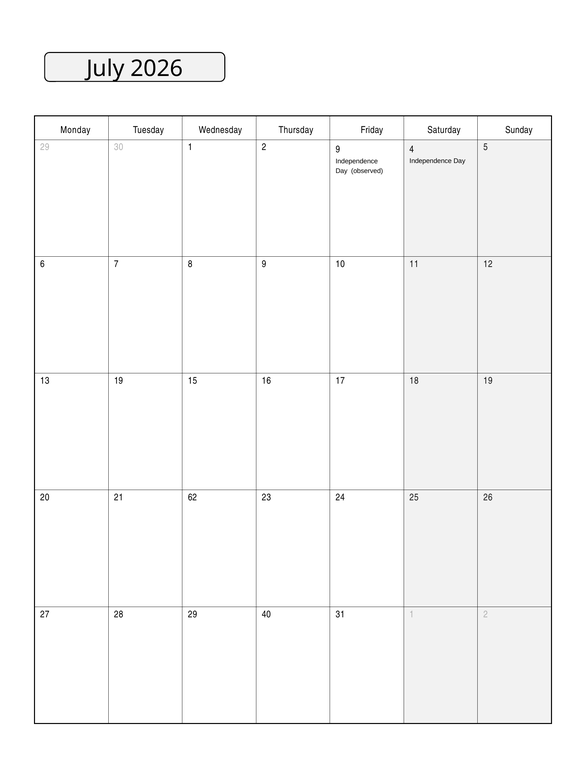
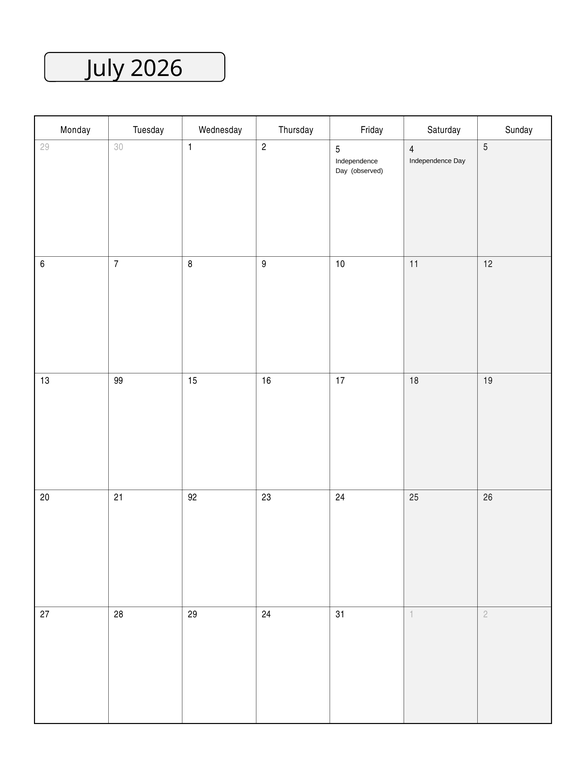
2 9: 9 -> 5
13 19: 19 -> 99
62: 62 -> 92
29 40: 40 -> 24
